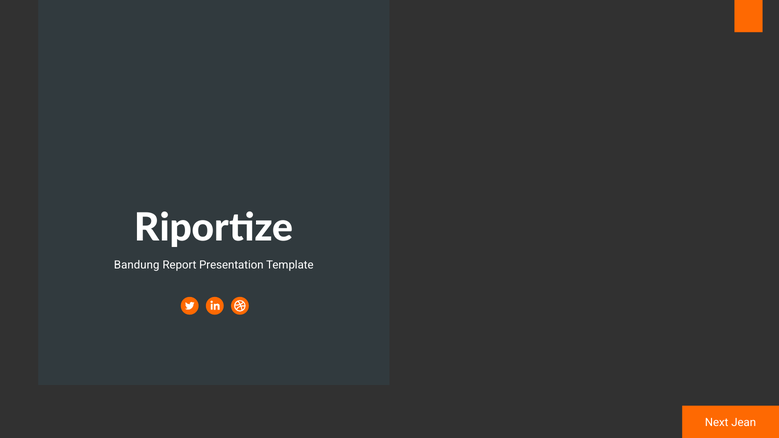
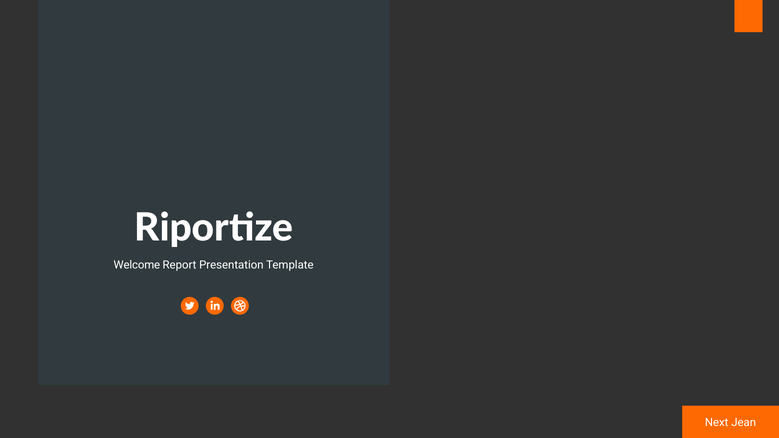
Bandung: Bandung -> Welcome
